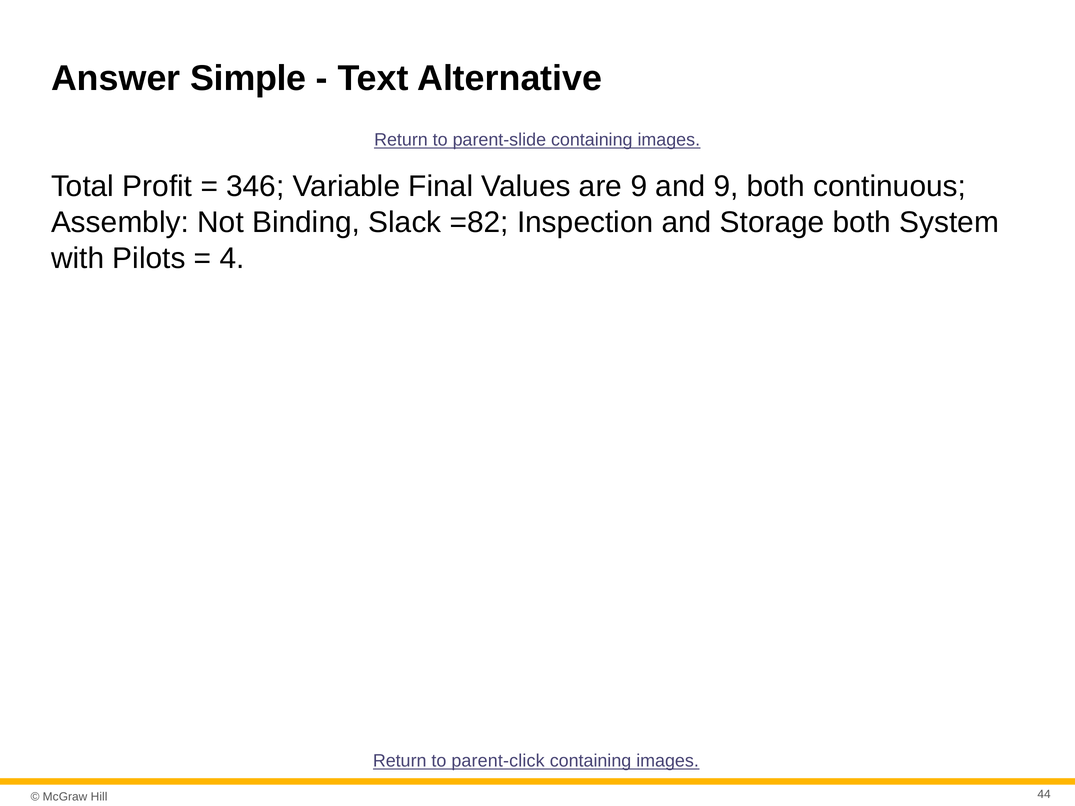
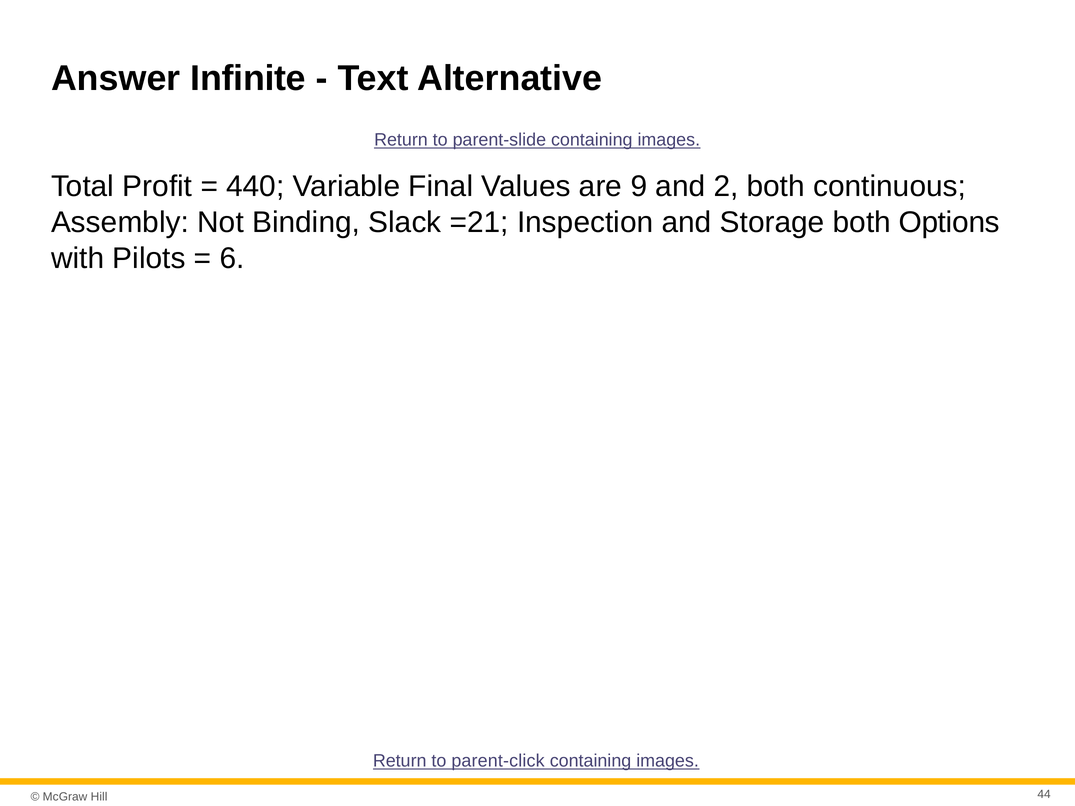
Simple: Simple -> Infinite
346: 346 -> 440
and 9: 9 -> 2
=82: =82 -> =21
System: System -> Options
4: 4 -> 6
